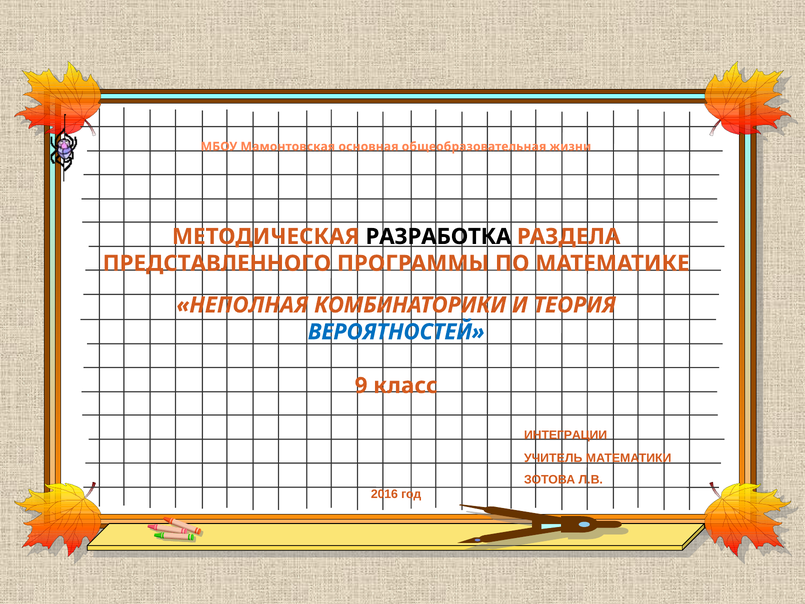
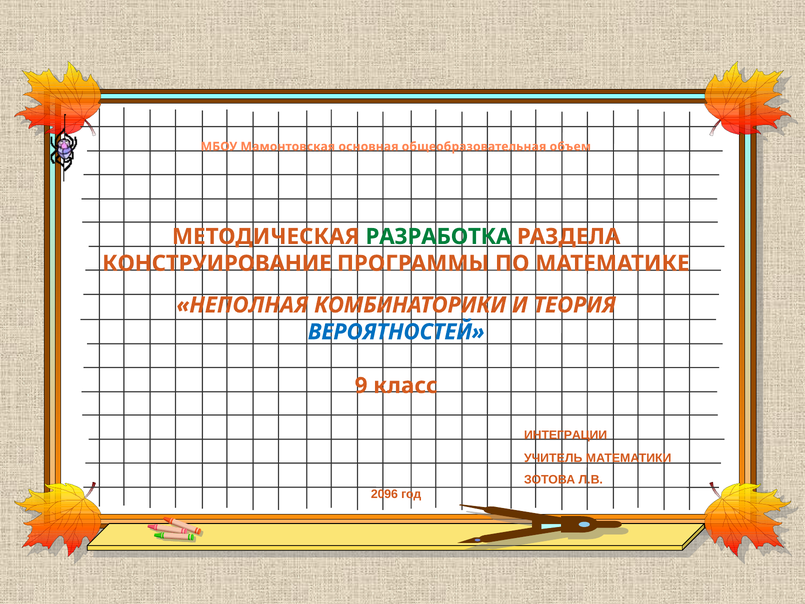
жизни: жизни -> объем
РАЗРАБОТКА colour: black -> green
ПРЕДСТАВЛЕННОГО: ПРЕДСТАВЛЕННОГО -> КОНСТРУИРОВАНИЕ
2016: 2016 -> 2096
